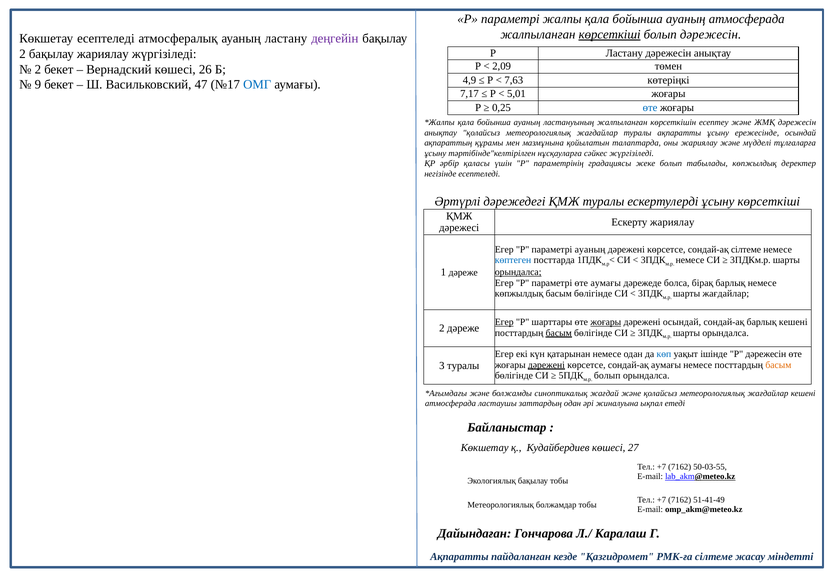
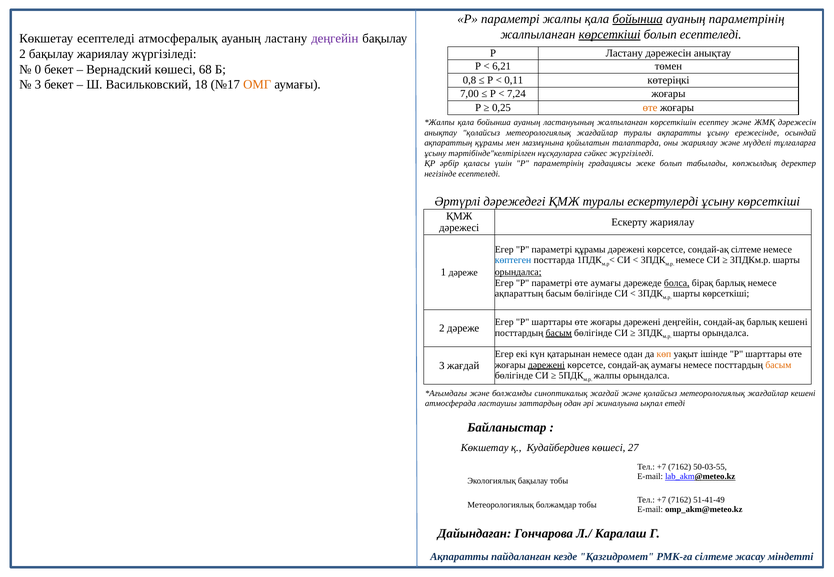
бойынша at (638, 19) underline: none -> present
ауаның атмосферада: атмосферада -> параметрінің
болып дәрежесін: дәрежесін -> есептеледі
2,09: 2,09 -> 6,21
2 at (38, 69): 2 -> 0
26: 26 -> 68
4,9: 4,9 -> 0,8
7,63: 7,63 -> 0,11
9 at (38, 85): 9 -> 3
47: 47 -> 18
ОМГ colour: blue -> orange
7,17: 7,17 -> 7,00
5,01: 5,01 -> 7,24
өте at (650, 108) colour: blue -> orange
параметрі ауаның: ауаның -> құрамы
болса underline: none -> present
көпжылдық at (519, 294): көпжылдық -> ақпараттың
шарты жағдайлар: жағдайлар -> көрсеткіші
Егер at (504, 322) underline: present -> none
жоғары at (606, 322) underline: present -> none
дәрежені осындай: осындай -> деңгейін
көп colour: blue -> orange
ішінде Р дәрежесін: дәрежесін -> шарттары
3 туралы: туралы -> жағдай
болып at (607, 376): болып -> жалпы
